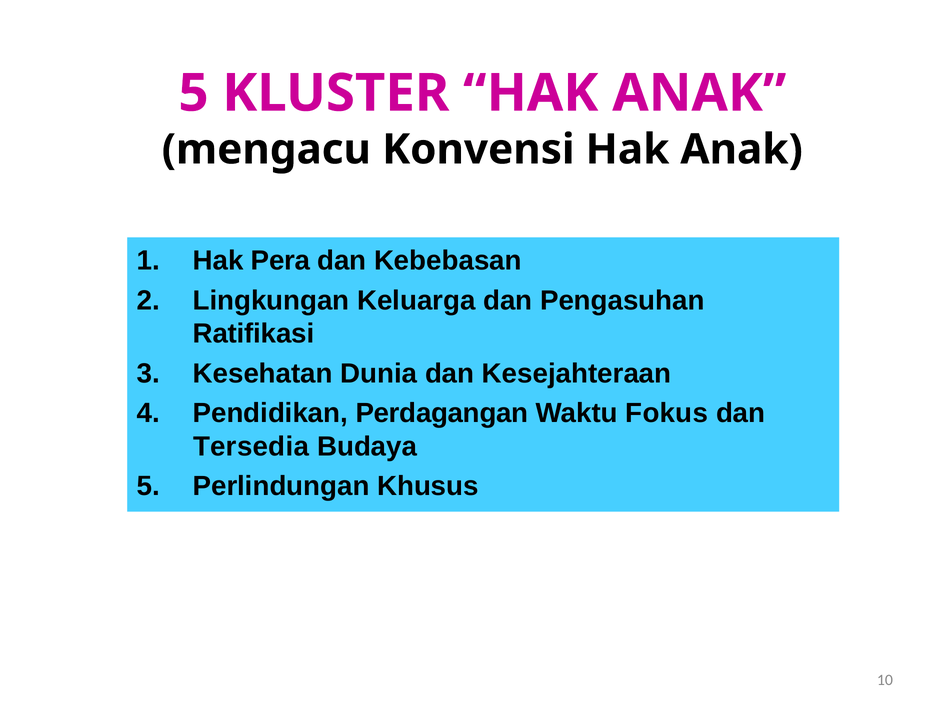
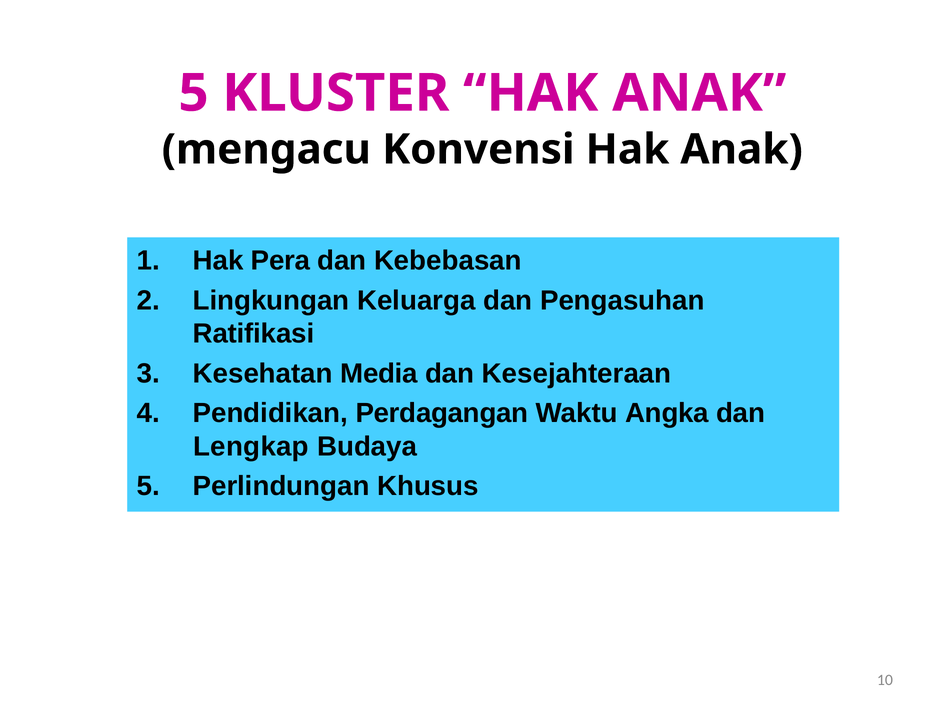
Dunia: Dunia -> Media
Fokus: Fokus -> Angka
Tersedia: Tersedia -> Lengkap
